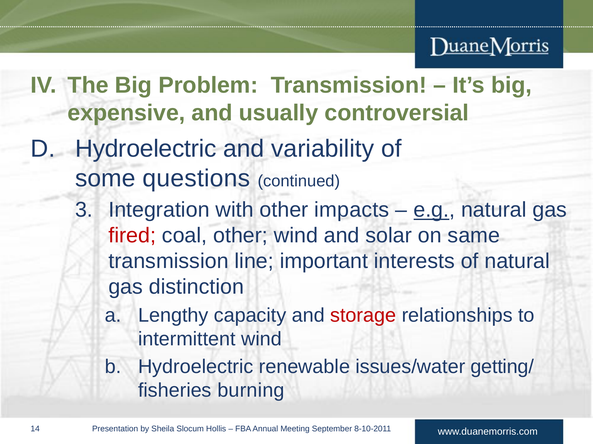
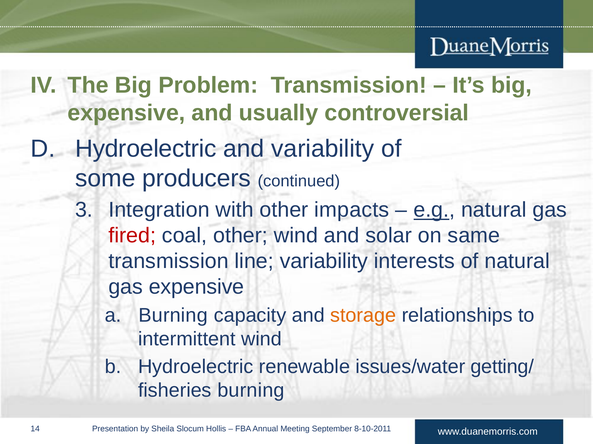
questions: questions -> producers
line important: important -> variability
gas distinction: distinction -> expensive
Lengthy at (173, 316): Lengthy -> Burning
storage colour: red -> orange
